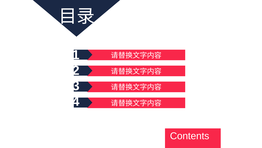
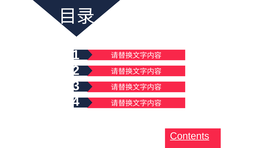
Contents underline: none -> present
